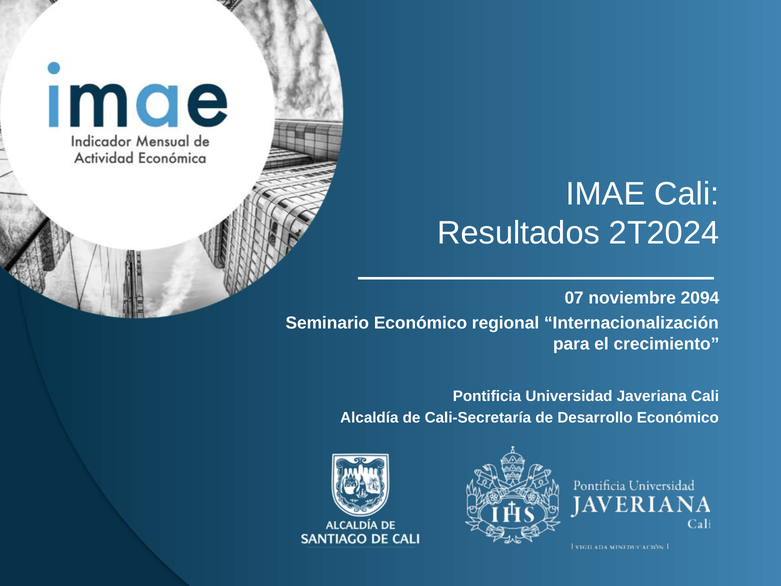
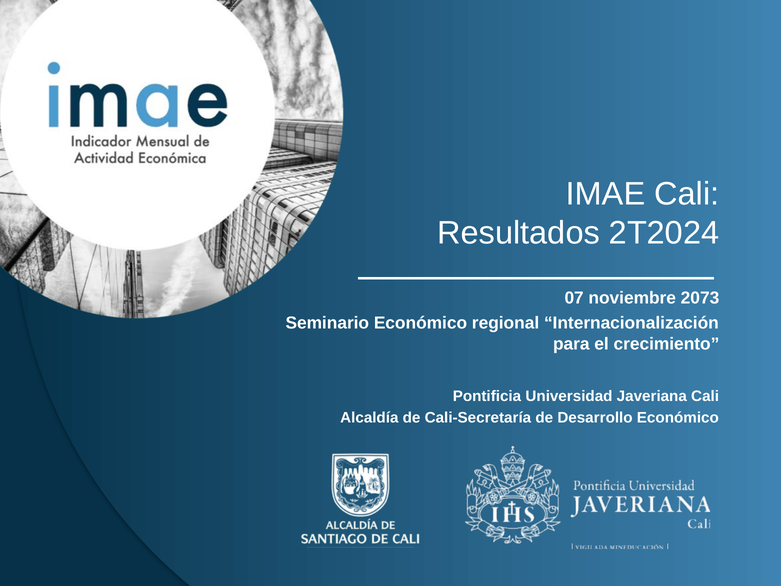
2094: 2094 -> 2073
